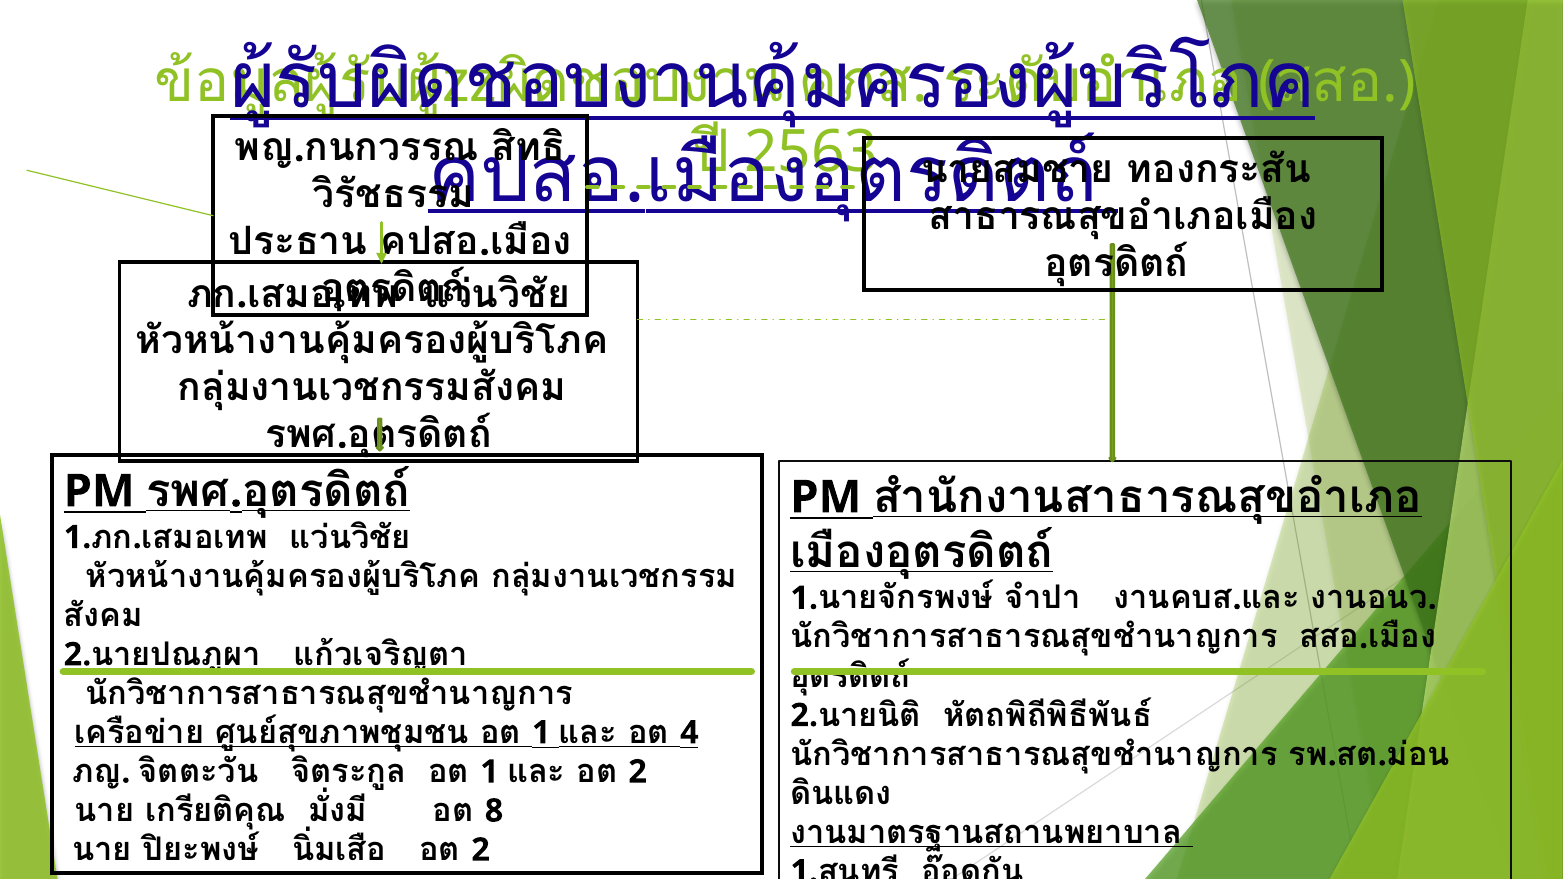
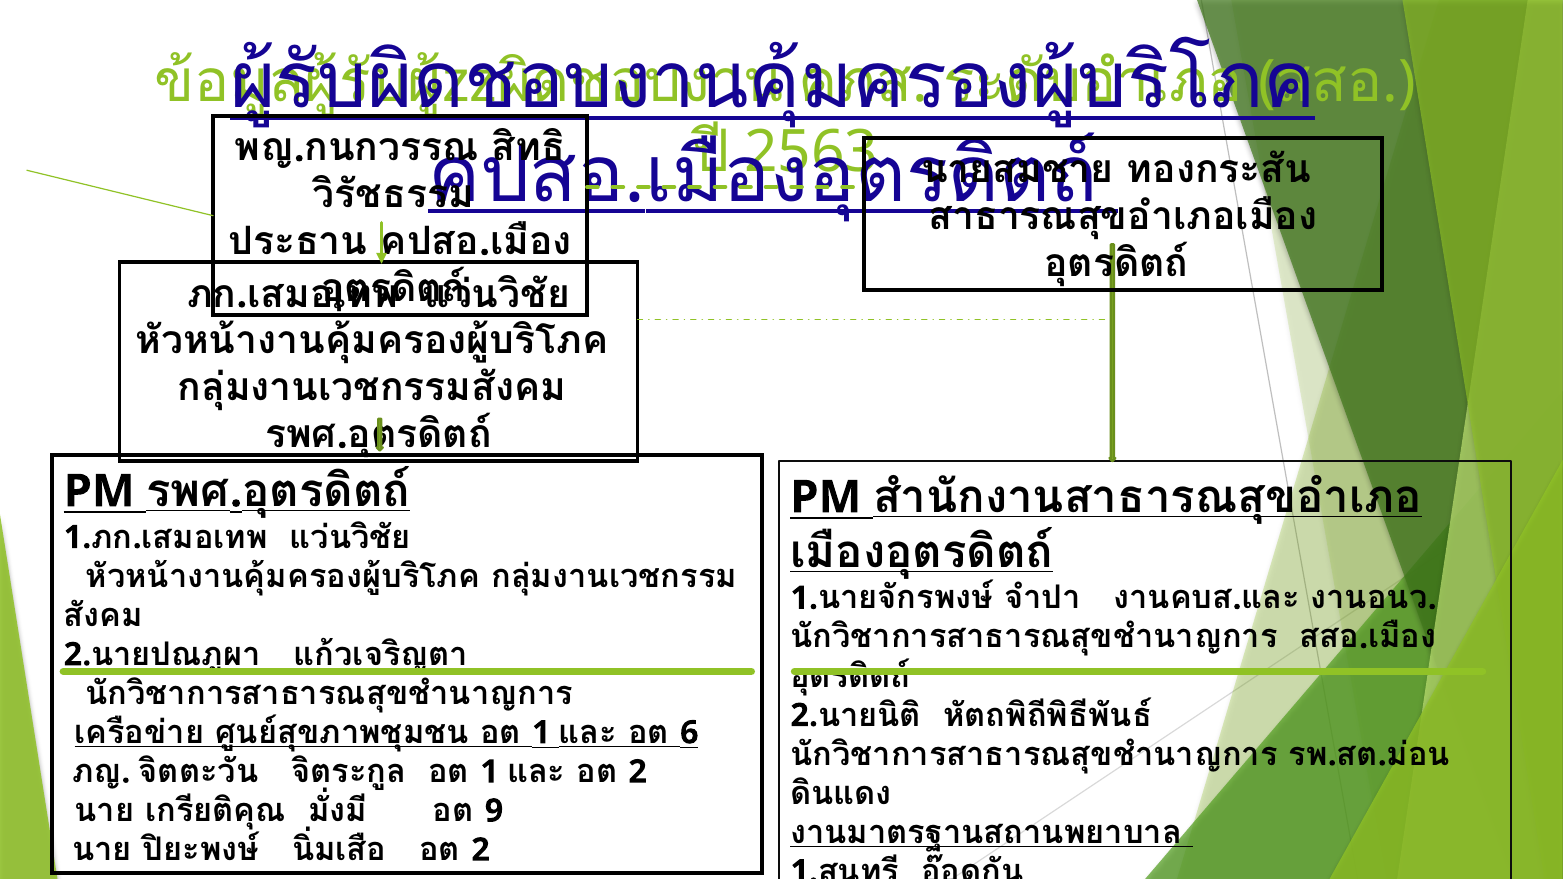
4: 4 -> 6
8: 8 -> 9
